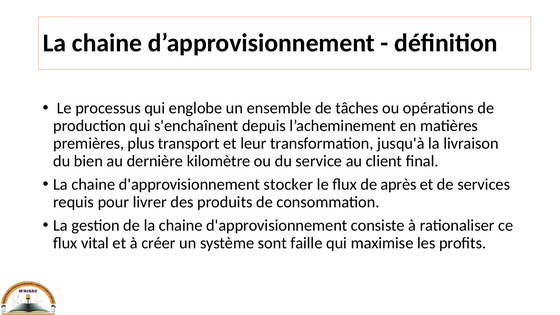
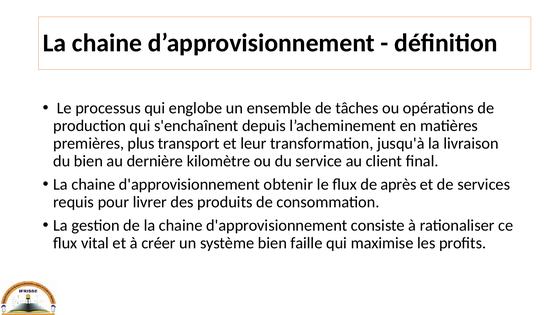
stocker: stocker -> obtenir
système sont: sont -> bien
